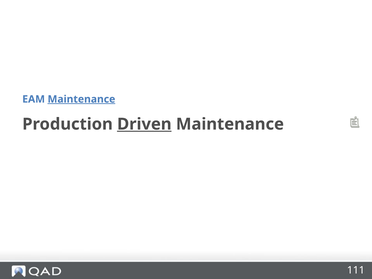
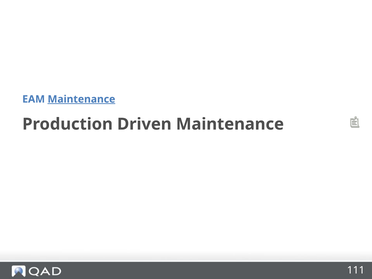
Driven underline: present -> none
